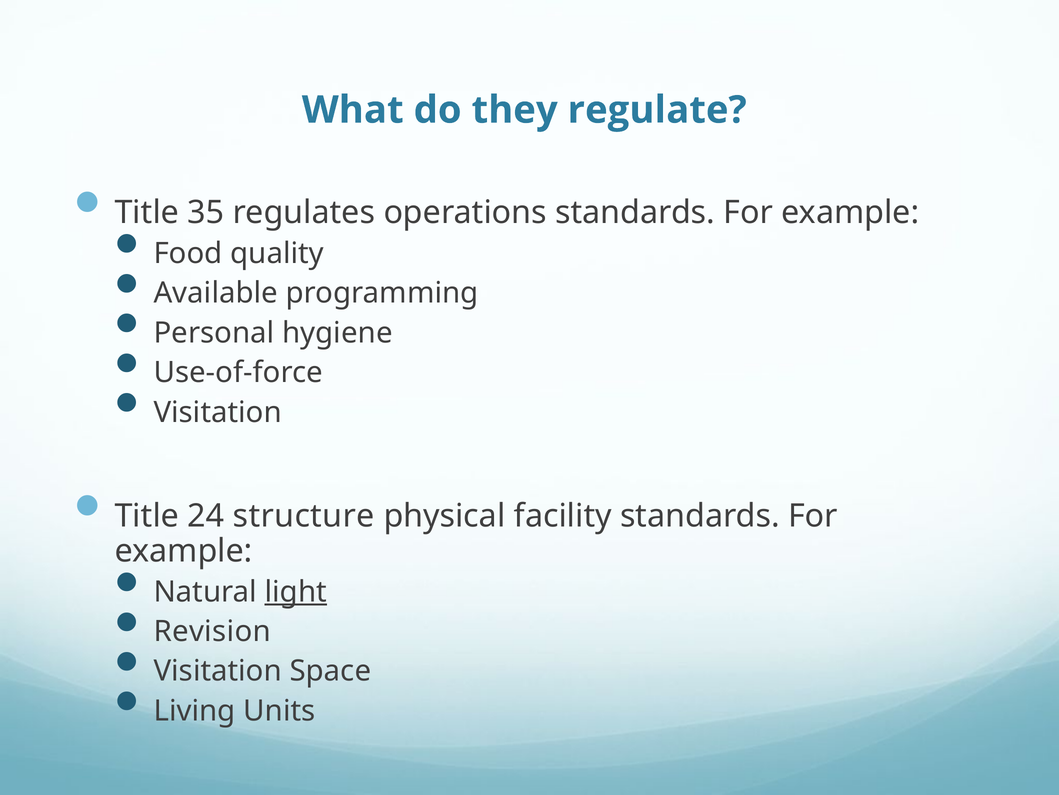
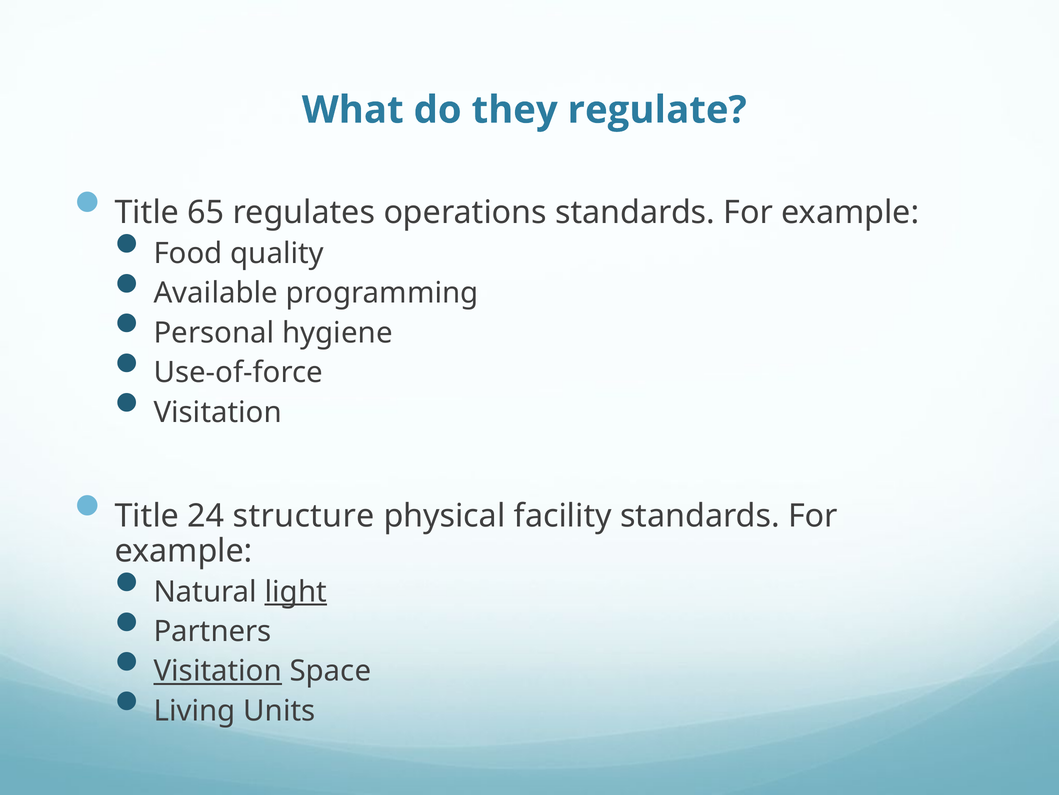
35: 35 -> 65
Revision: Revision -> Partners
Visitation at (218, 671) underline: none -> present
